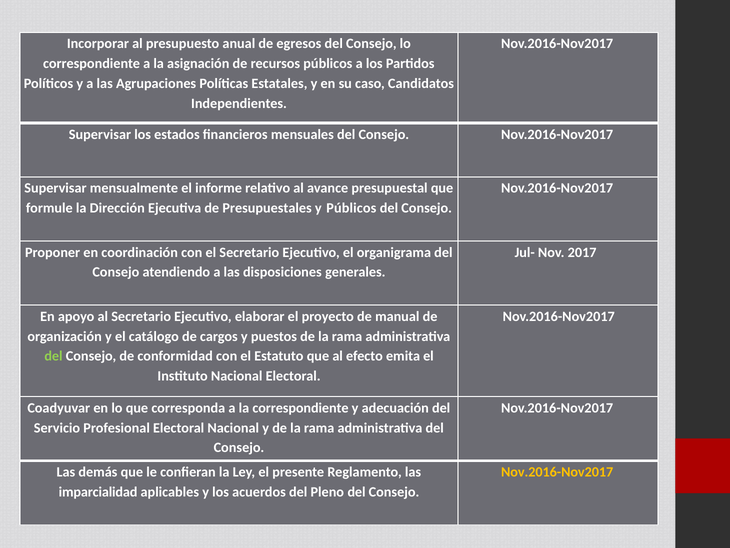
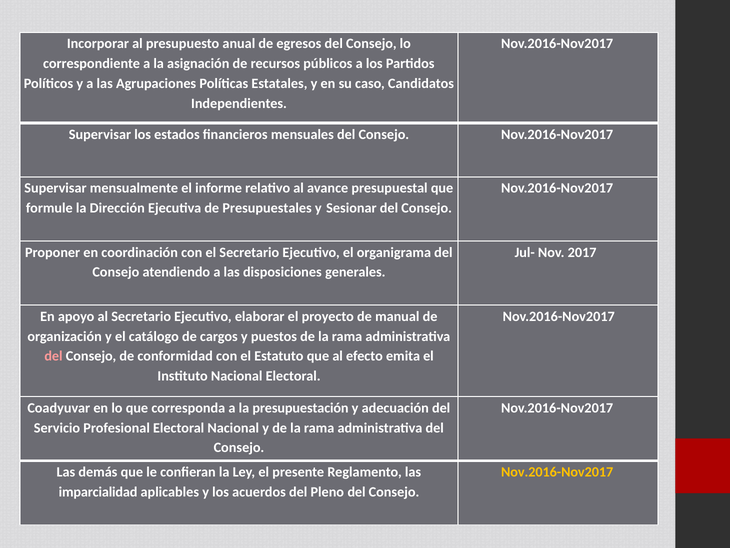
y Públicos: Públicos -> Sesionar
del at (53, 356) colour: light green -> pink
la correspondiente: correspondiente -> presupuestación
